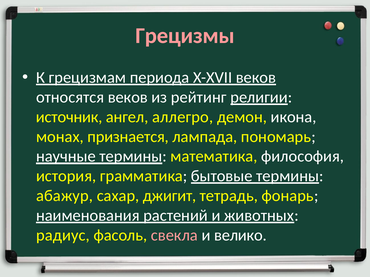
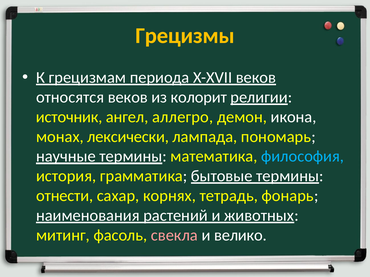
Грецизмы colour: pink -> yellow
рейтинг: рейтинг -> колорит
признается: признается -> лексически
философия colour: white -> light blue
абажур: абажур -> отнести
джигит: джигит -> корнях
радиус: радиус -> митинг
